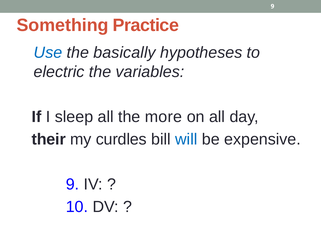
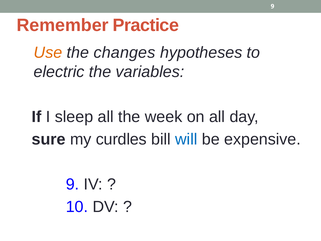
Something: Something -> Remember
Use colour: blue -> orange
basically: basically -> changes
more: more -> week
their: their -> sure
